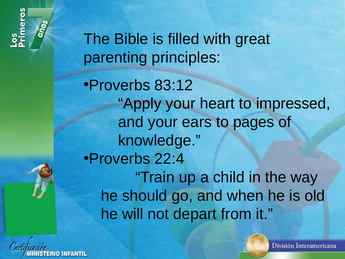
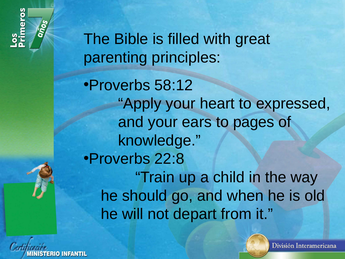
83:12: 83:12 -> 58:12
impressed: impressed -> expressed
22:4: 22:4 -> 22:8
